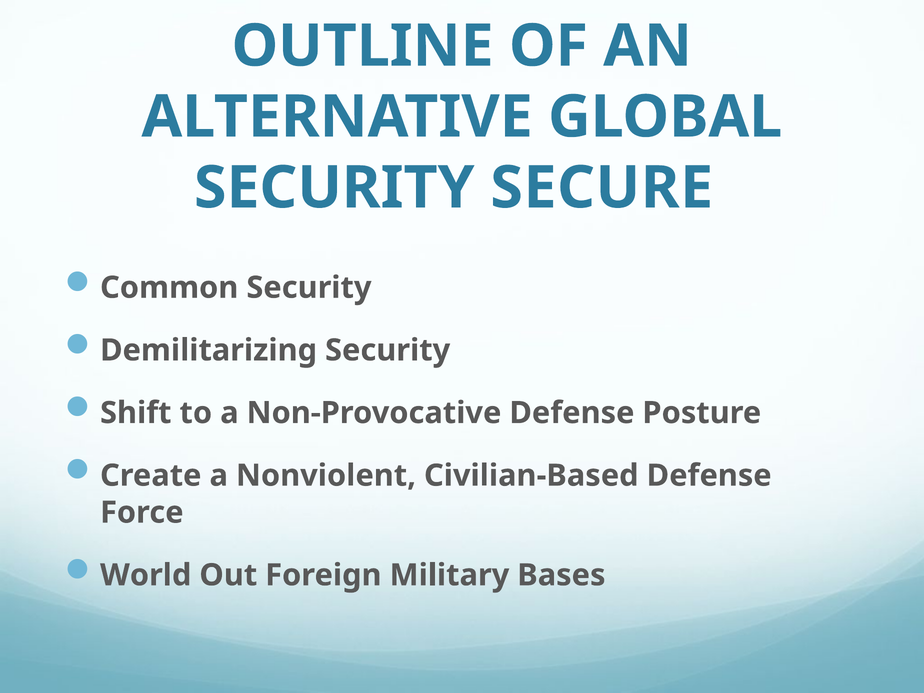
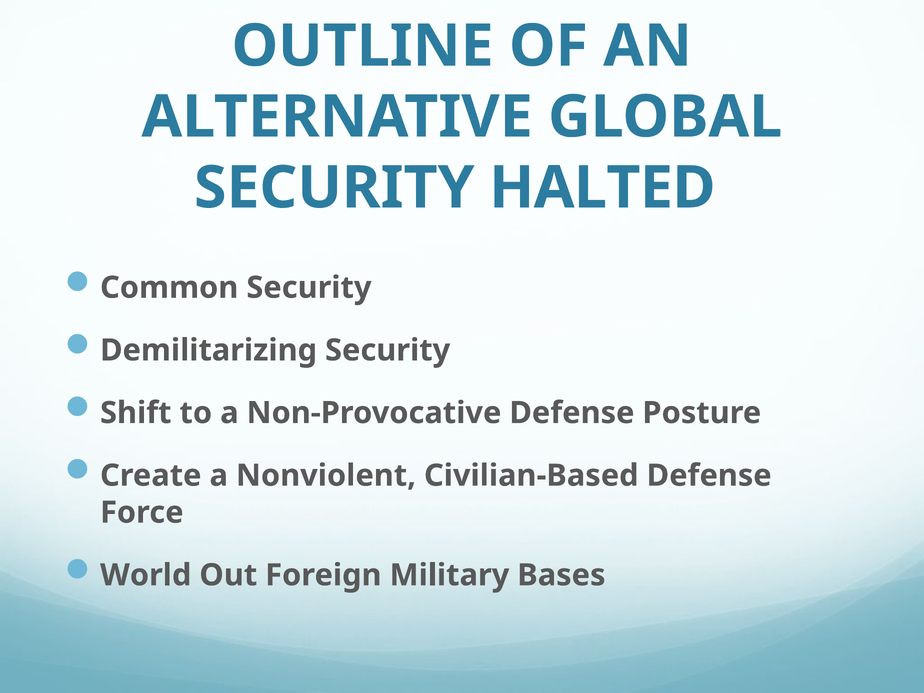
SECURE: SECURE -> HALTED
